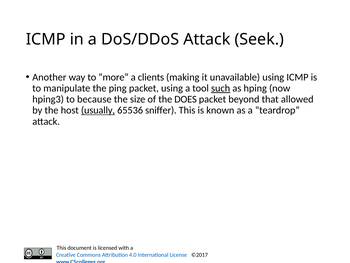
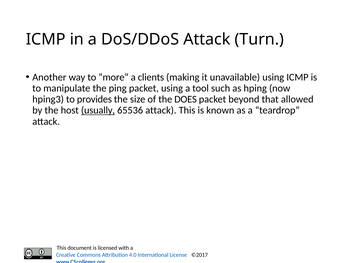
Seek: Seek -> Turn
such underline: present -> none
because: because -> provides
65536 sniffer: sniffer -> attack
